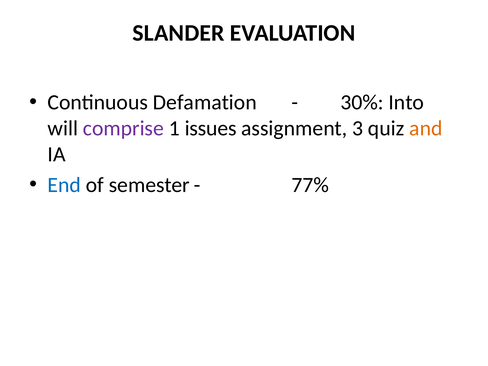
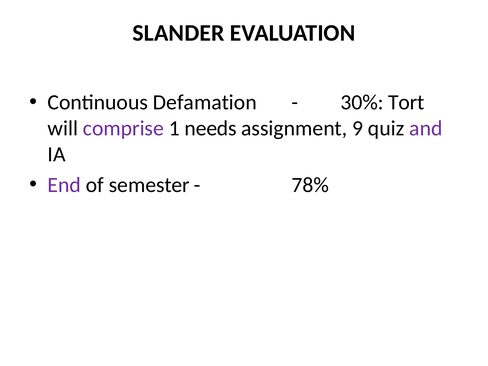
Into: Into -> Tort
issues: issues -> needs
3: 3 -> 9
and colour: orange -> purple
End colour: blue -> purple
77%: 77% -> 78%
